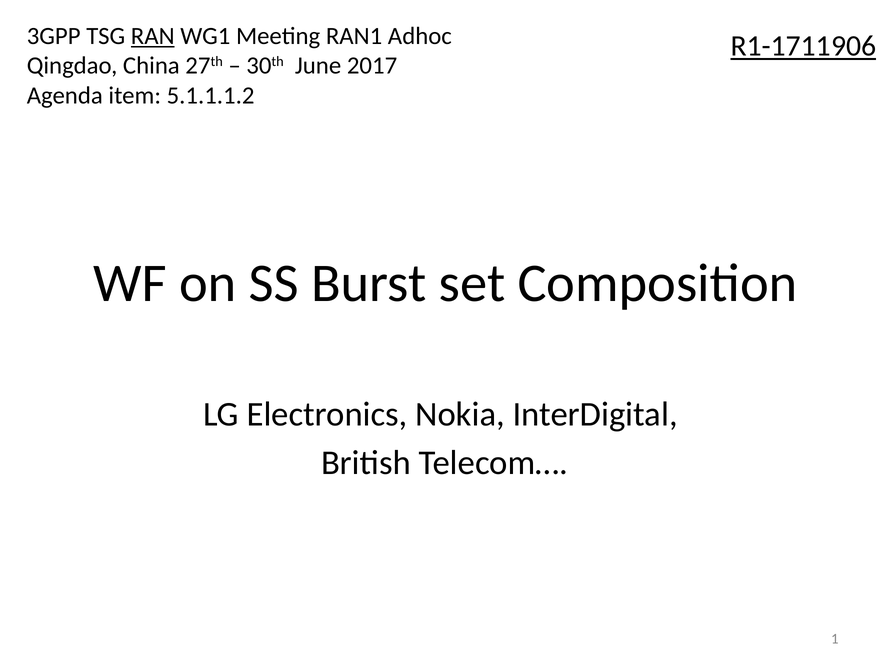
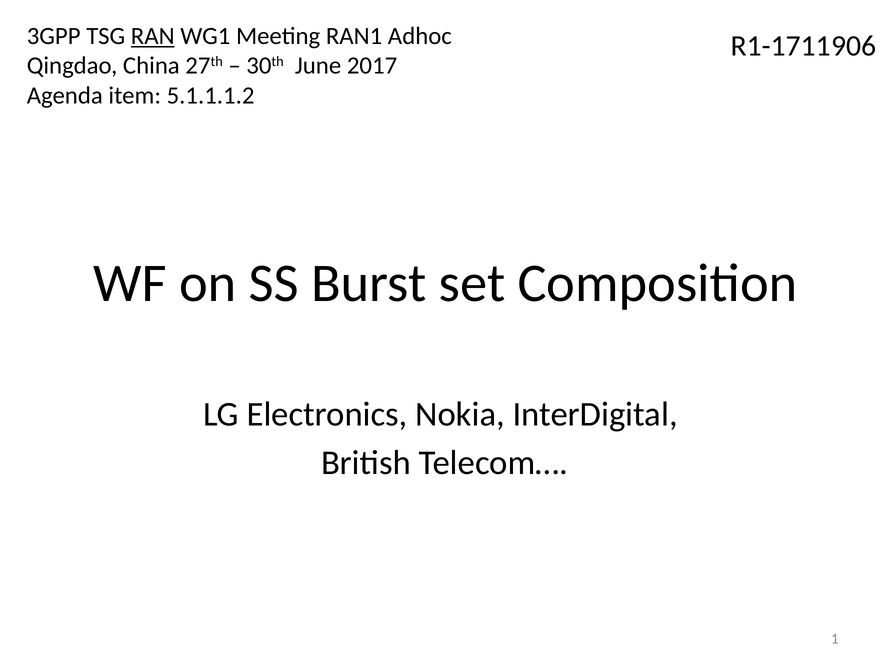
R1-1711906 underline: present -> none
